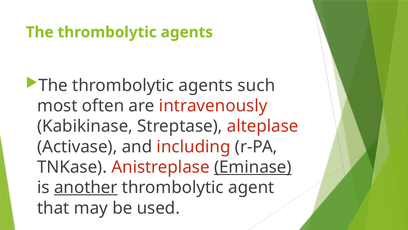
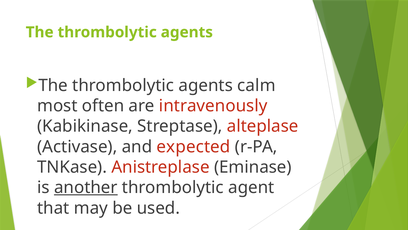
such: such -> calm
including: including -> expected
Eminase underline: present -> none
